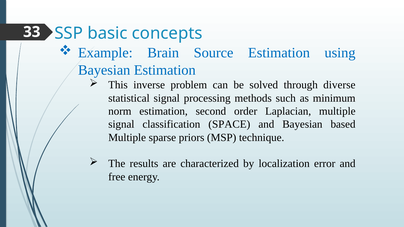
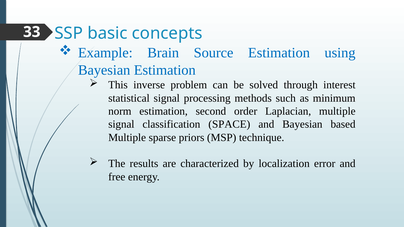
diverse: diverse -> interest
